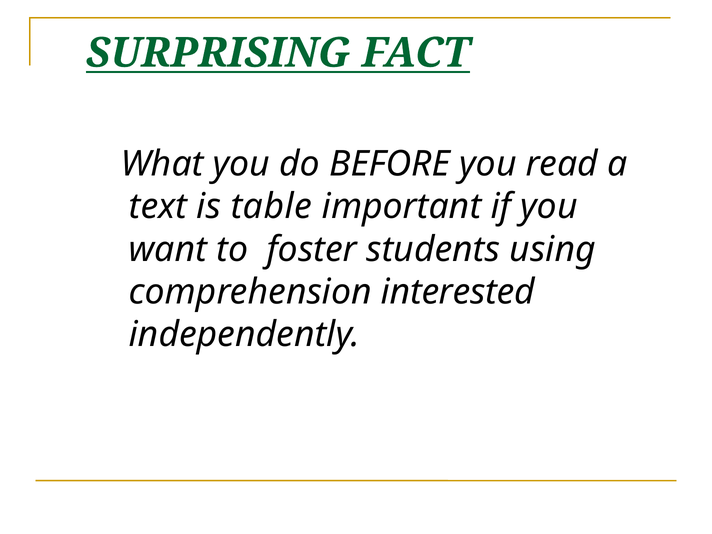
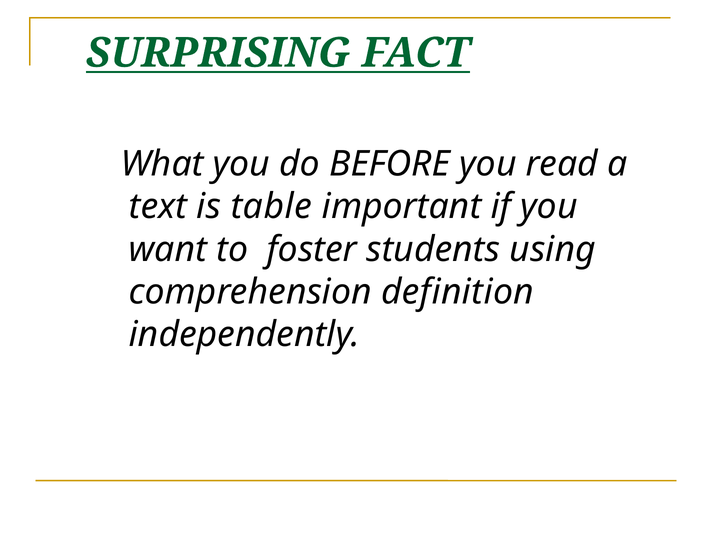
interested: interested -> definition
